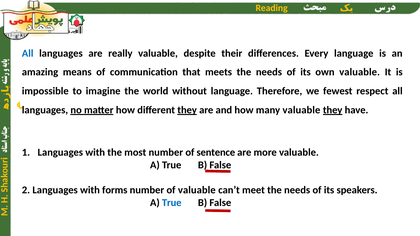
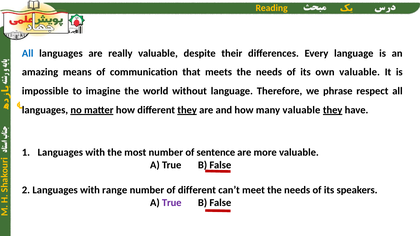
fewest: fewest -> phrase
forms: forms -> range
of valuable: valuable -> different
True at (172, 203) colour: blue -> purple
